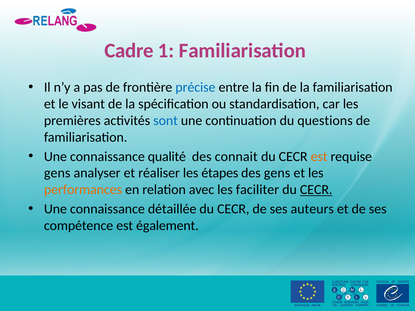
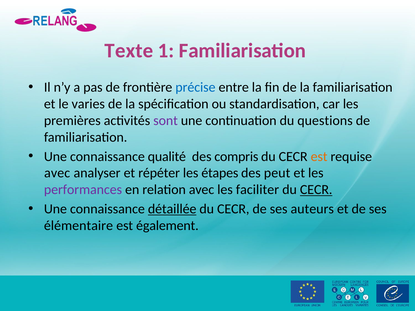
Cadre: Cadre -> Texte
visant: visant -> varies
sont colour: blue -> purple
connait: connait -> compris
gens at (57, 173): gens -> avec
réaliser: réaliser -> répéter
des gens: gens -> peut
performances colour: orange -> purple
détaillée underline: none -> present
compétence: compétence -> élémentaire
